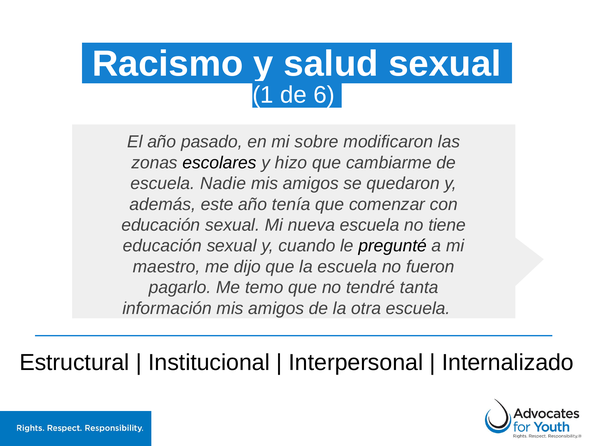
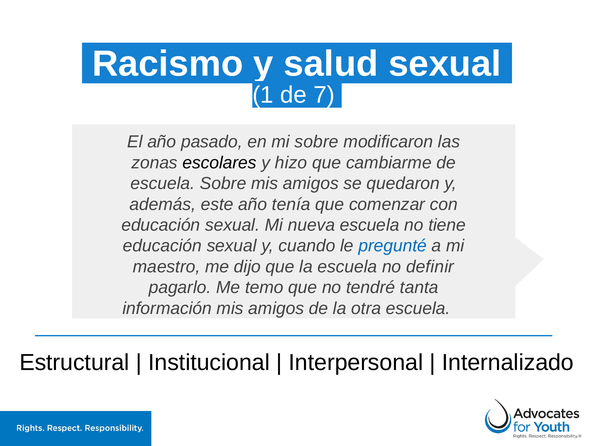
6: 6 -> 7
escuela Nadie: Nadie -> Sobre
pregunté colour: black -> blue
fueron: fueron -> definir
